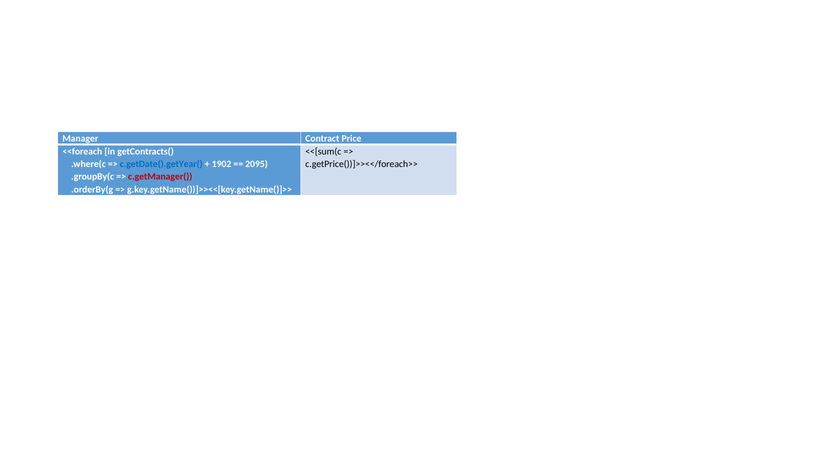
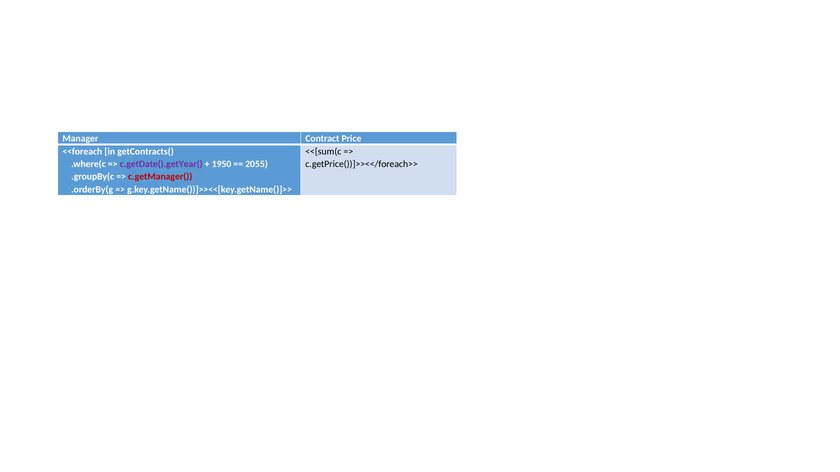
c.getDate().getYear( colour: blue -> purple
1902: 1902 -> 1950
2095: 2095 -> 2055
